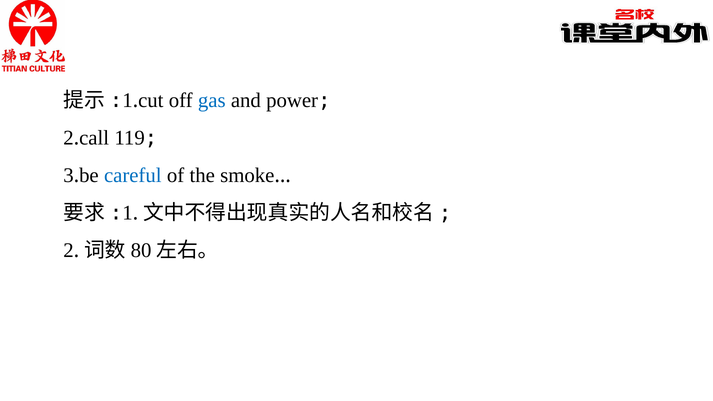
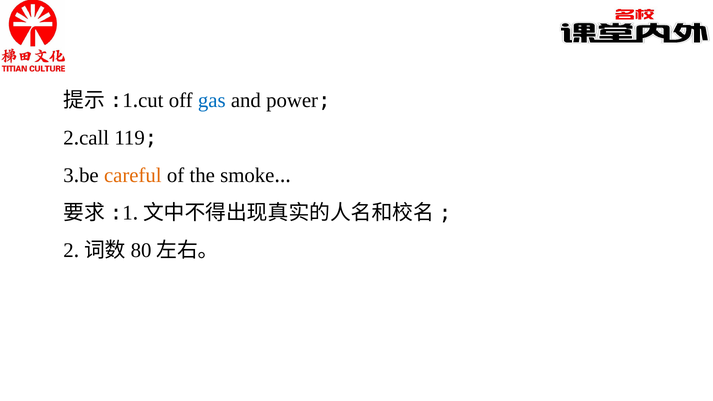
careful colour: blue -> orange
